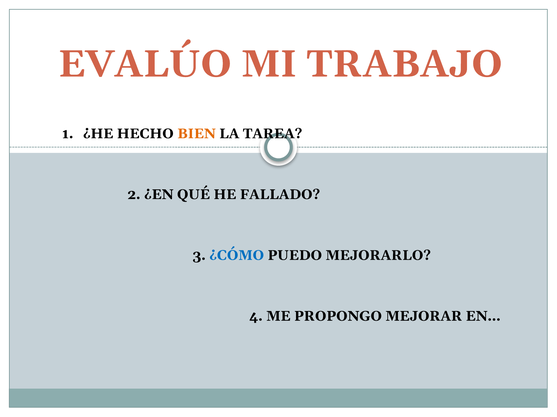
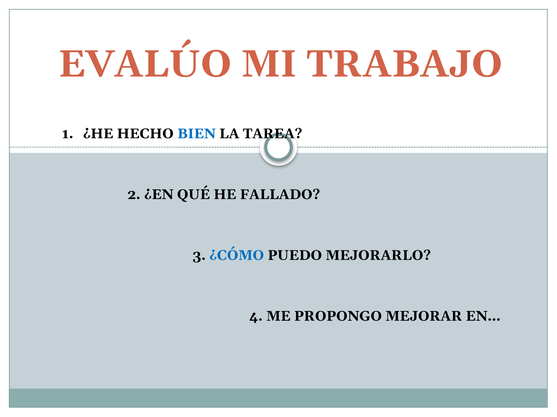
BIEN colour: orange -> blue
